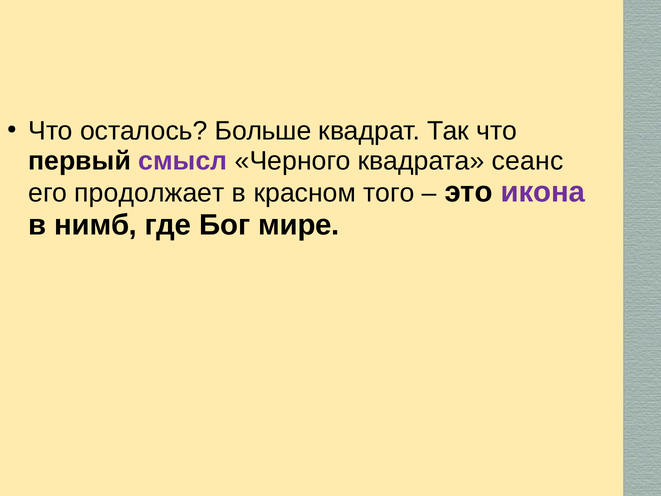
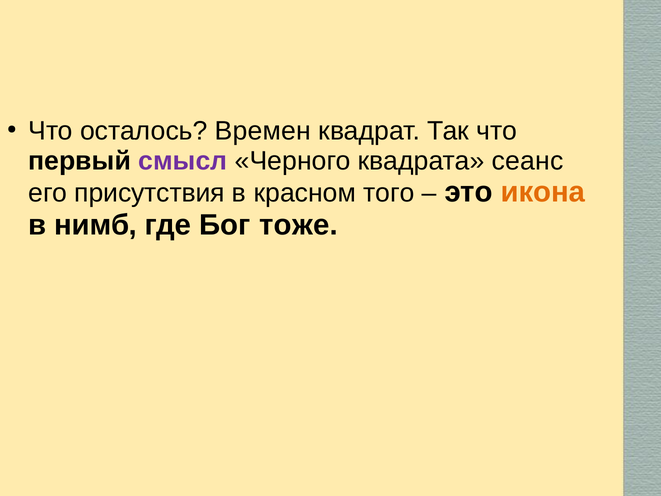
Больше: Больше -> Времен
продолжает: продолжает -> присутствия
икона colour: purple -> orange
мире: мире -> тоже
